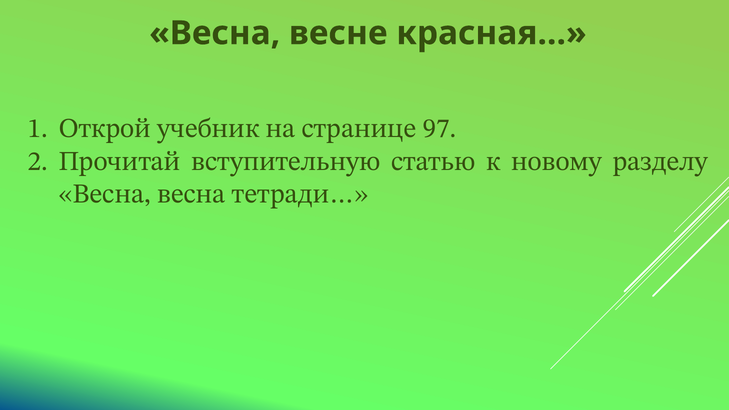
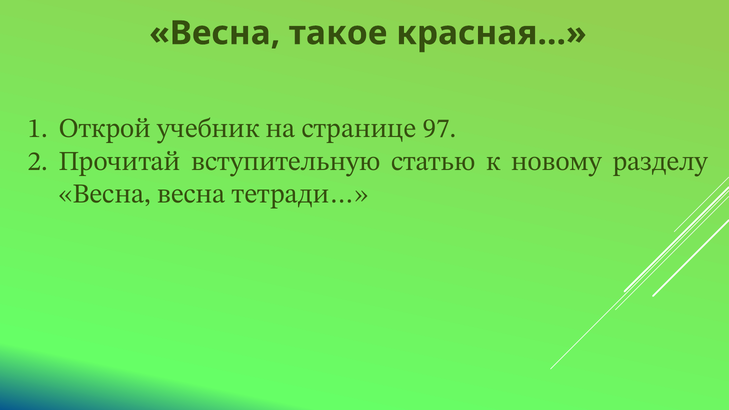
весне: весне -> такое
